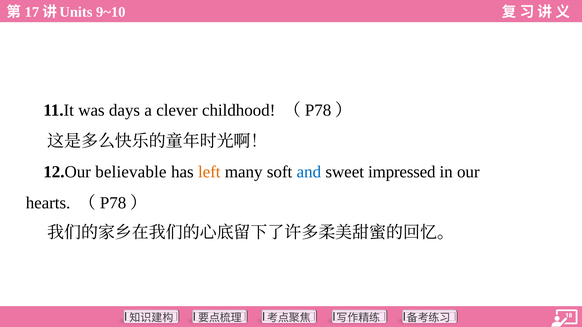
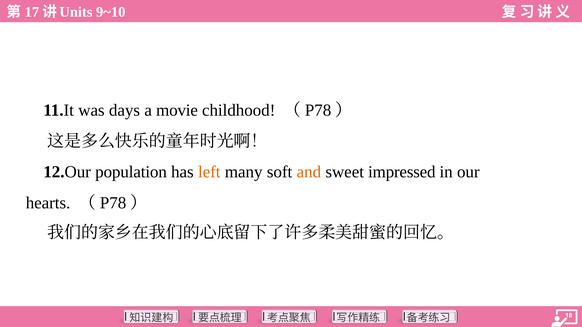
clever: clever -> movie
believable: believable -> population
and colour: blue -> orange
